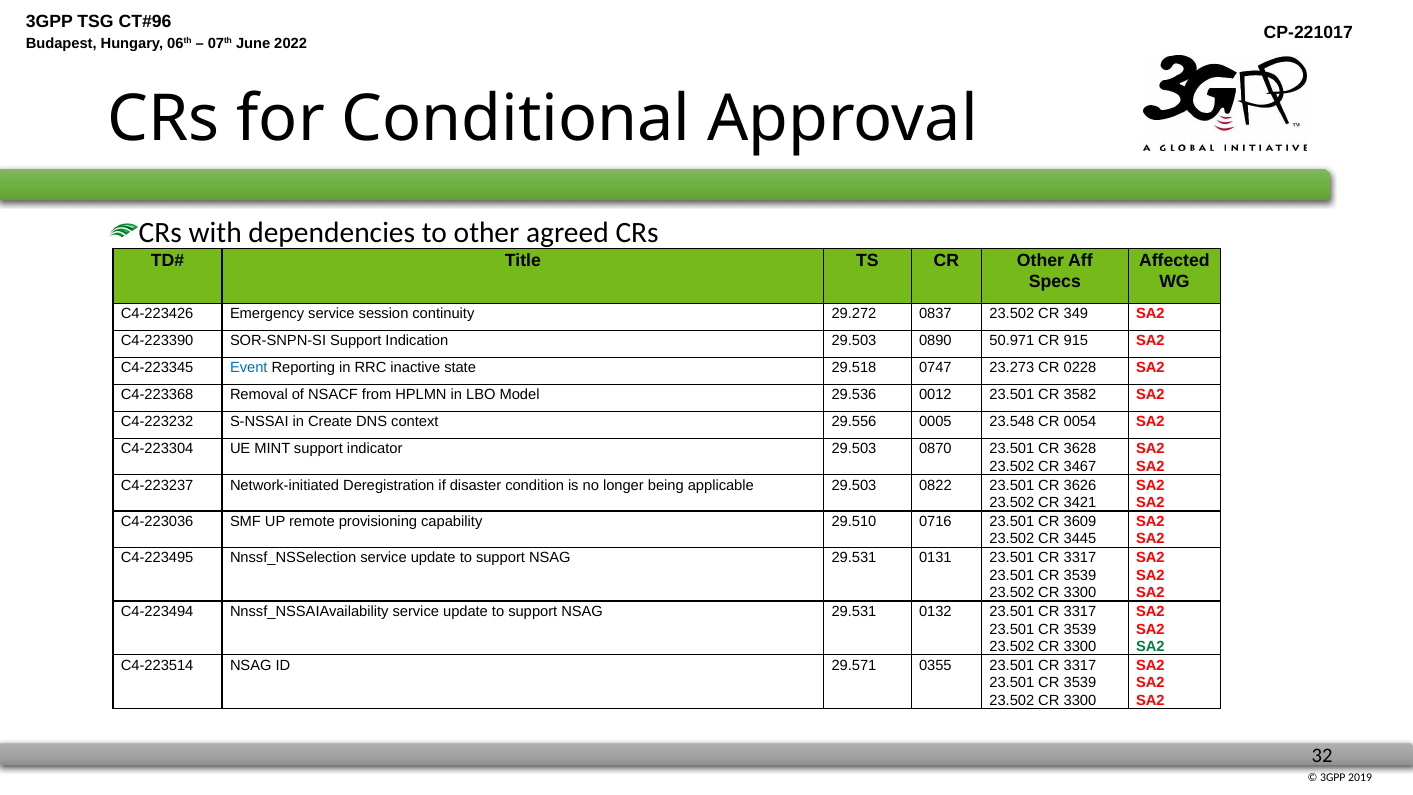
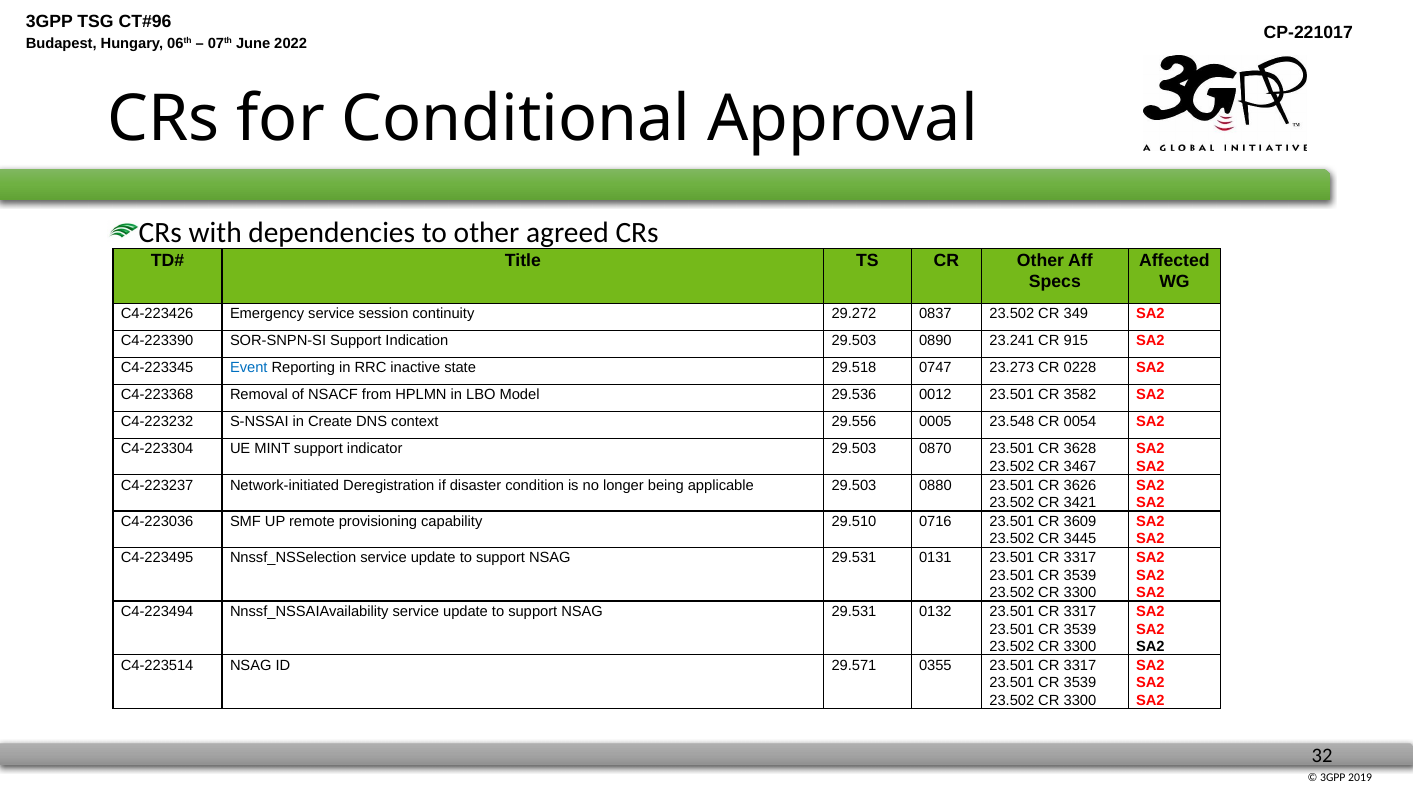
50.971: 50.971 -> 23.241
0822: 0822 -> 0880
SA2 at (1150, 647) colour: green -> black
